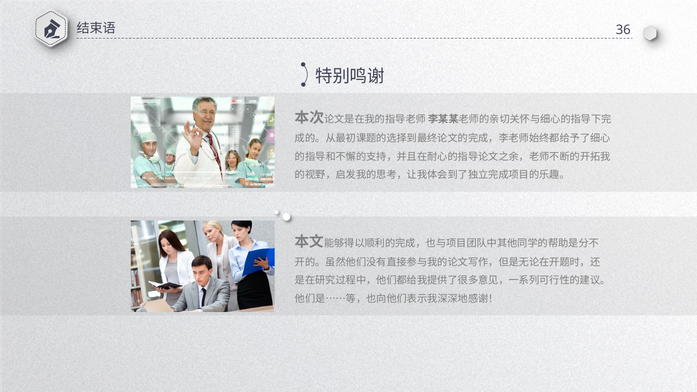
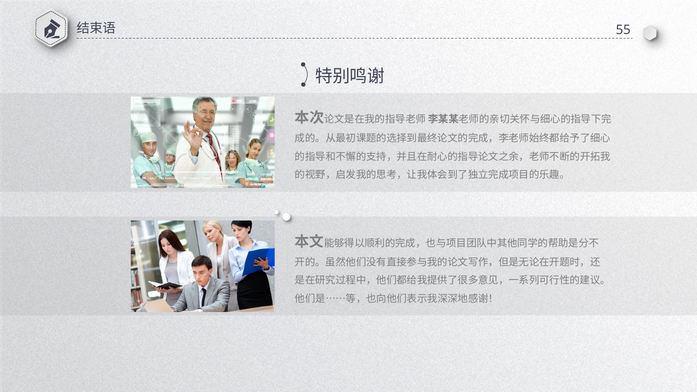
36: 36 -> 55
